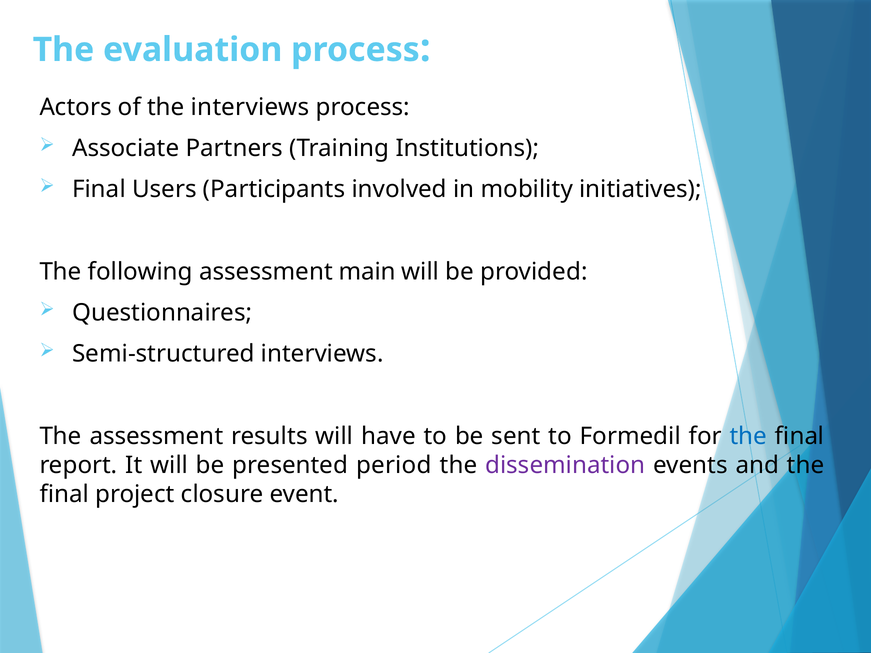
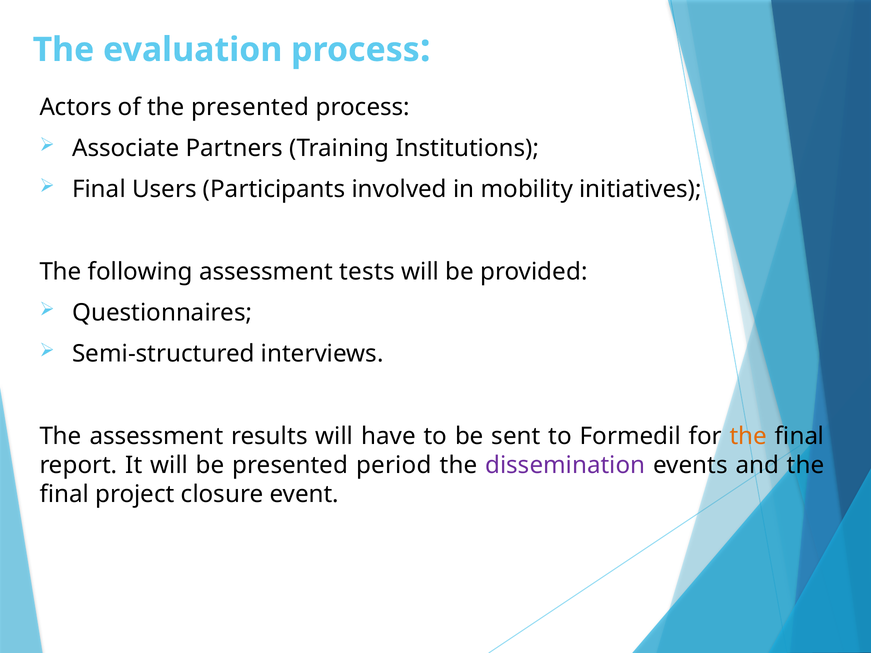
the interviews: interviews -> presented
main: main -> tests
the at (748, 436) colour: blue -> orange
